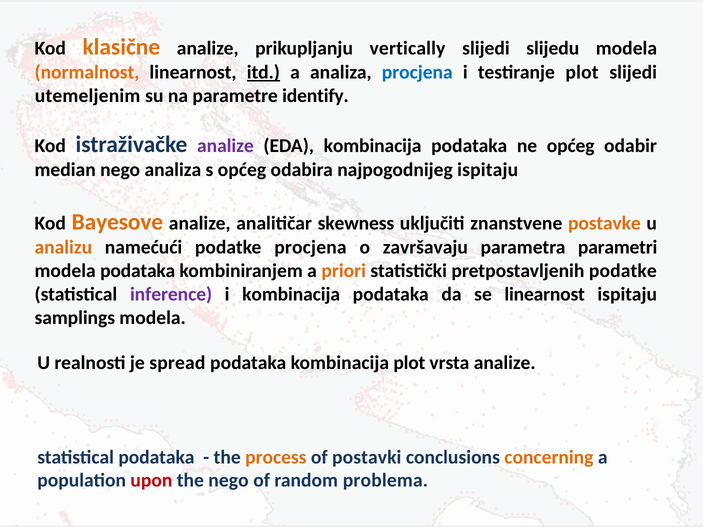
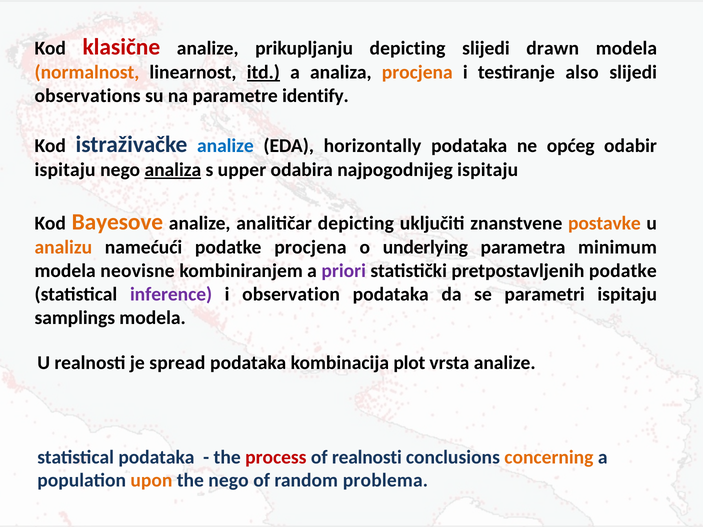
klasične colour: orange -> red
prikupljanju vertically: vertically -> depicting
slijedu: slijedu -> drawn
procjena at (417, 72) colour: blue -> orange
testiranje plot: plot -> also
utemeljenim: utemeljenim -> observations
analize at (225, 146) colour: purple -> blue
EDA kombinacija: kombinacija -> horizontally
median at (65, 170): median -> ispitaju
analiza at (173, 170) underline: none -> present
s općeg: općeg -> upper
analitičar skewness: skewness -> depicting
završavaju: završavaju -> underlying
parametri: parametri -> minimum
modela podataka: podataka -> neovisne
priori colour: orange -> purple
i kombinacija: kombinacija -> observation
se linearnost: linearnost -> parametri
process colour: orange -> red
of postavki: postavki -> realnosti
upon colour: red -> orange
